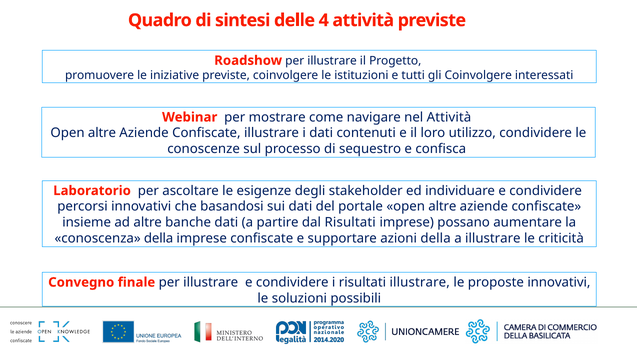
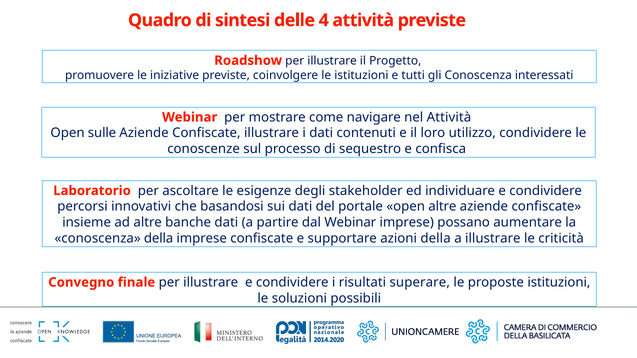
gli Coinvolgere: Coinvolgere -> Conoscenza
altre at (102, 133): altre -> sulle
dal Risultati: Risultati -> Webinar
risultati illustrare: illustrare -> superare
proposte innovativi: innovativi -> istituzioni
